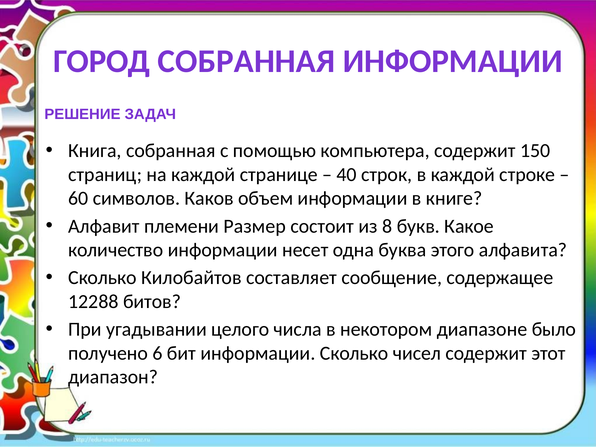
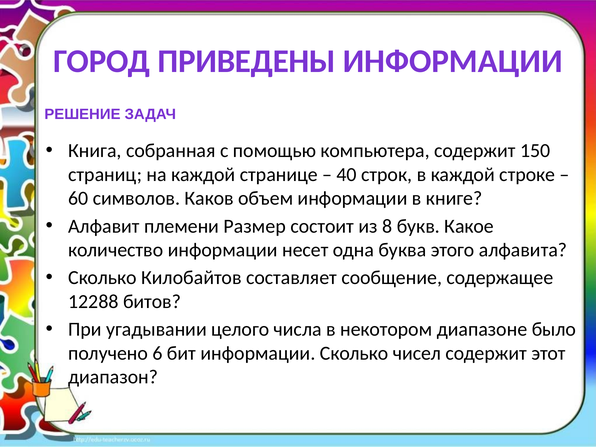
ГОРОД СОБРАННАЯ: СОБРАННАЯ -> ПРИВЕДЕНЫ
